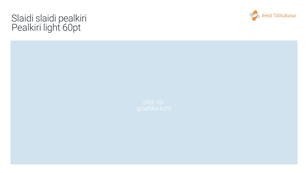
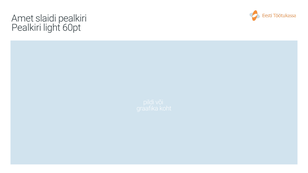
Slaidi at (23, 18): Slaidi -> Amet
